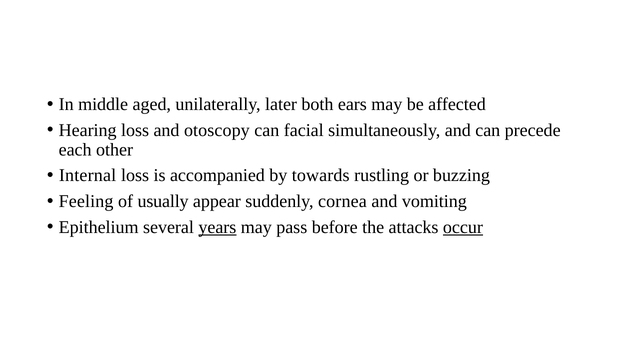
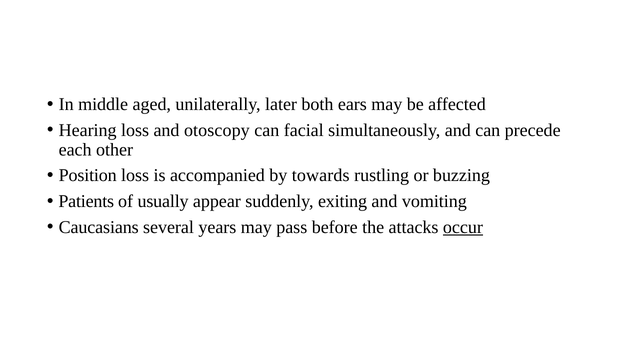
Internal: Internal -> Position
Feeling: Feeling -> Patients
cornea: cornea -> exiting
Epithelium: Epithelium -> Caucasians
years underline: present -> none
